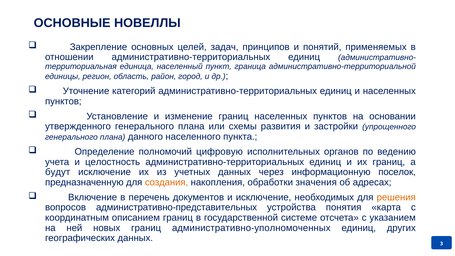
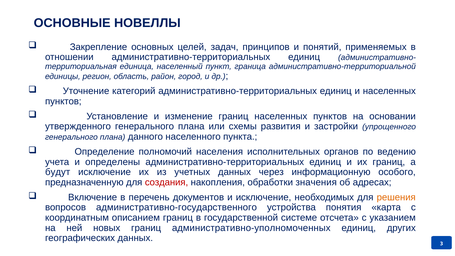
цифровую: цифровую -> населения
целостность: целостность -> определены
поселок: поселок -> особого
создания colour: orange -> red
административно-представительных: административно-представительных -> административно-государственного
